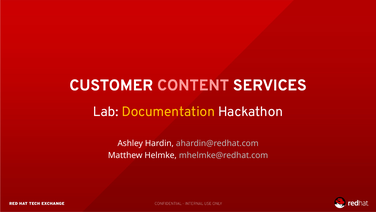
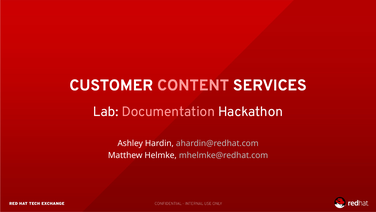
Documentation colour: yellow -> pink
